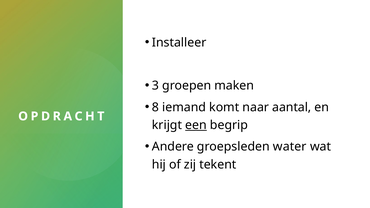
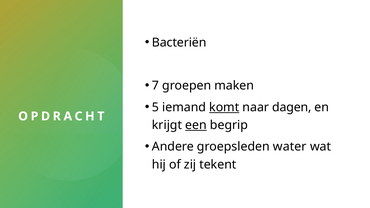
Installeer: Installeer -> Bacteriën
3: 3 -> 7
8: 8 -> 5
komt underline: none -> present
aantal: aantal -> dagen
